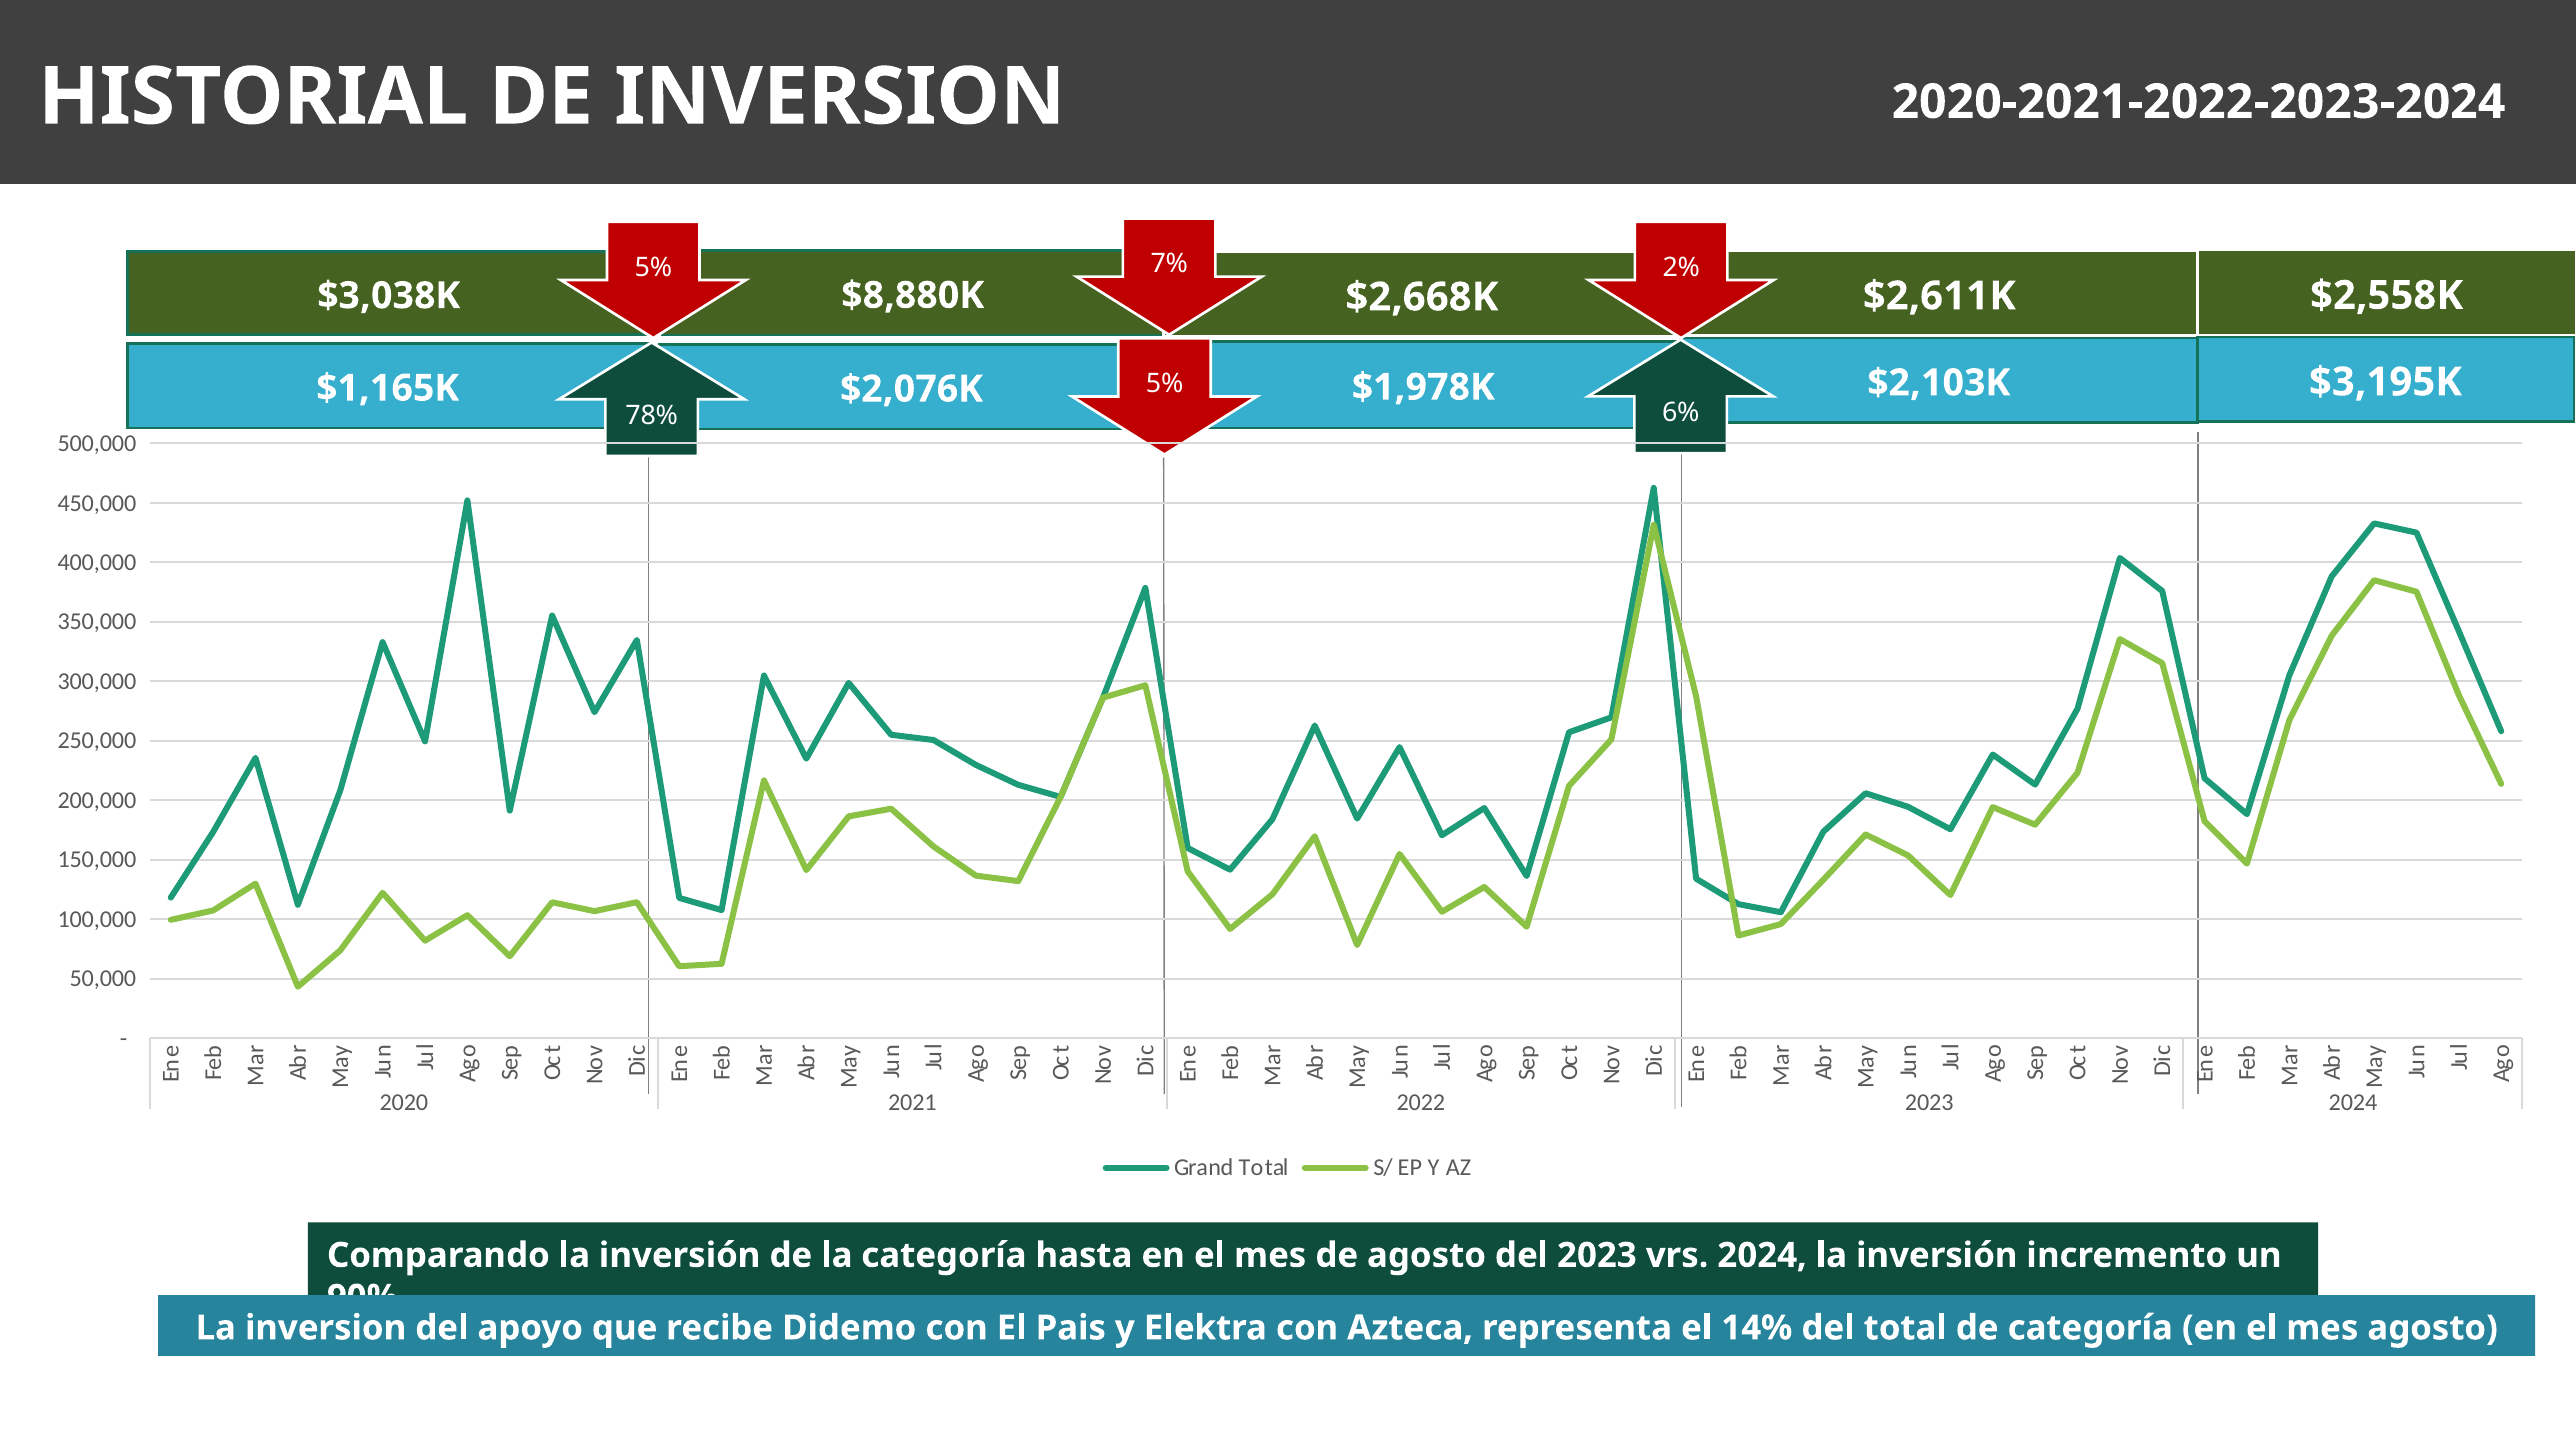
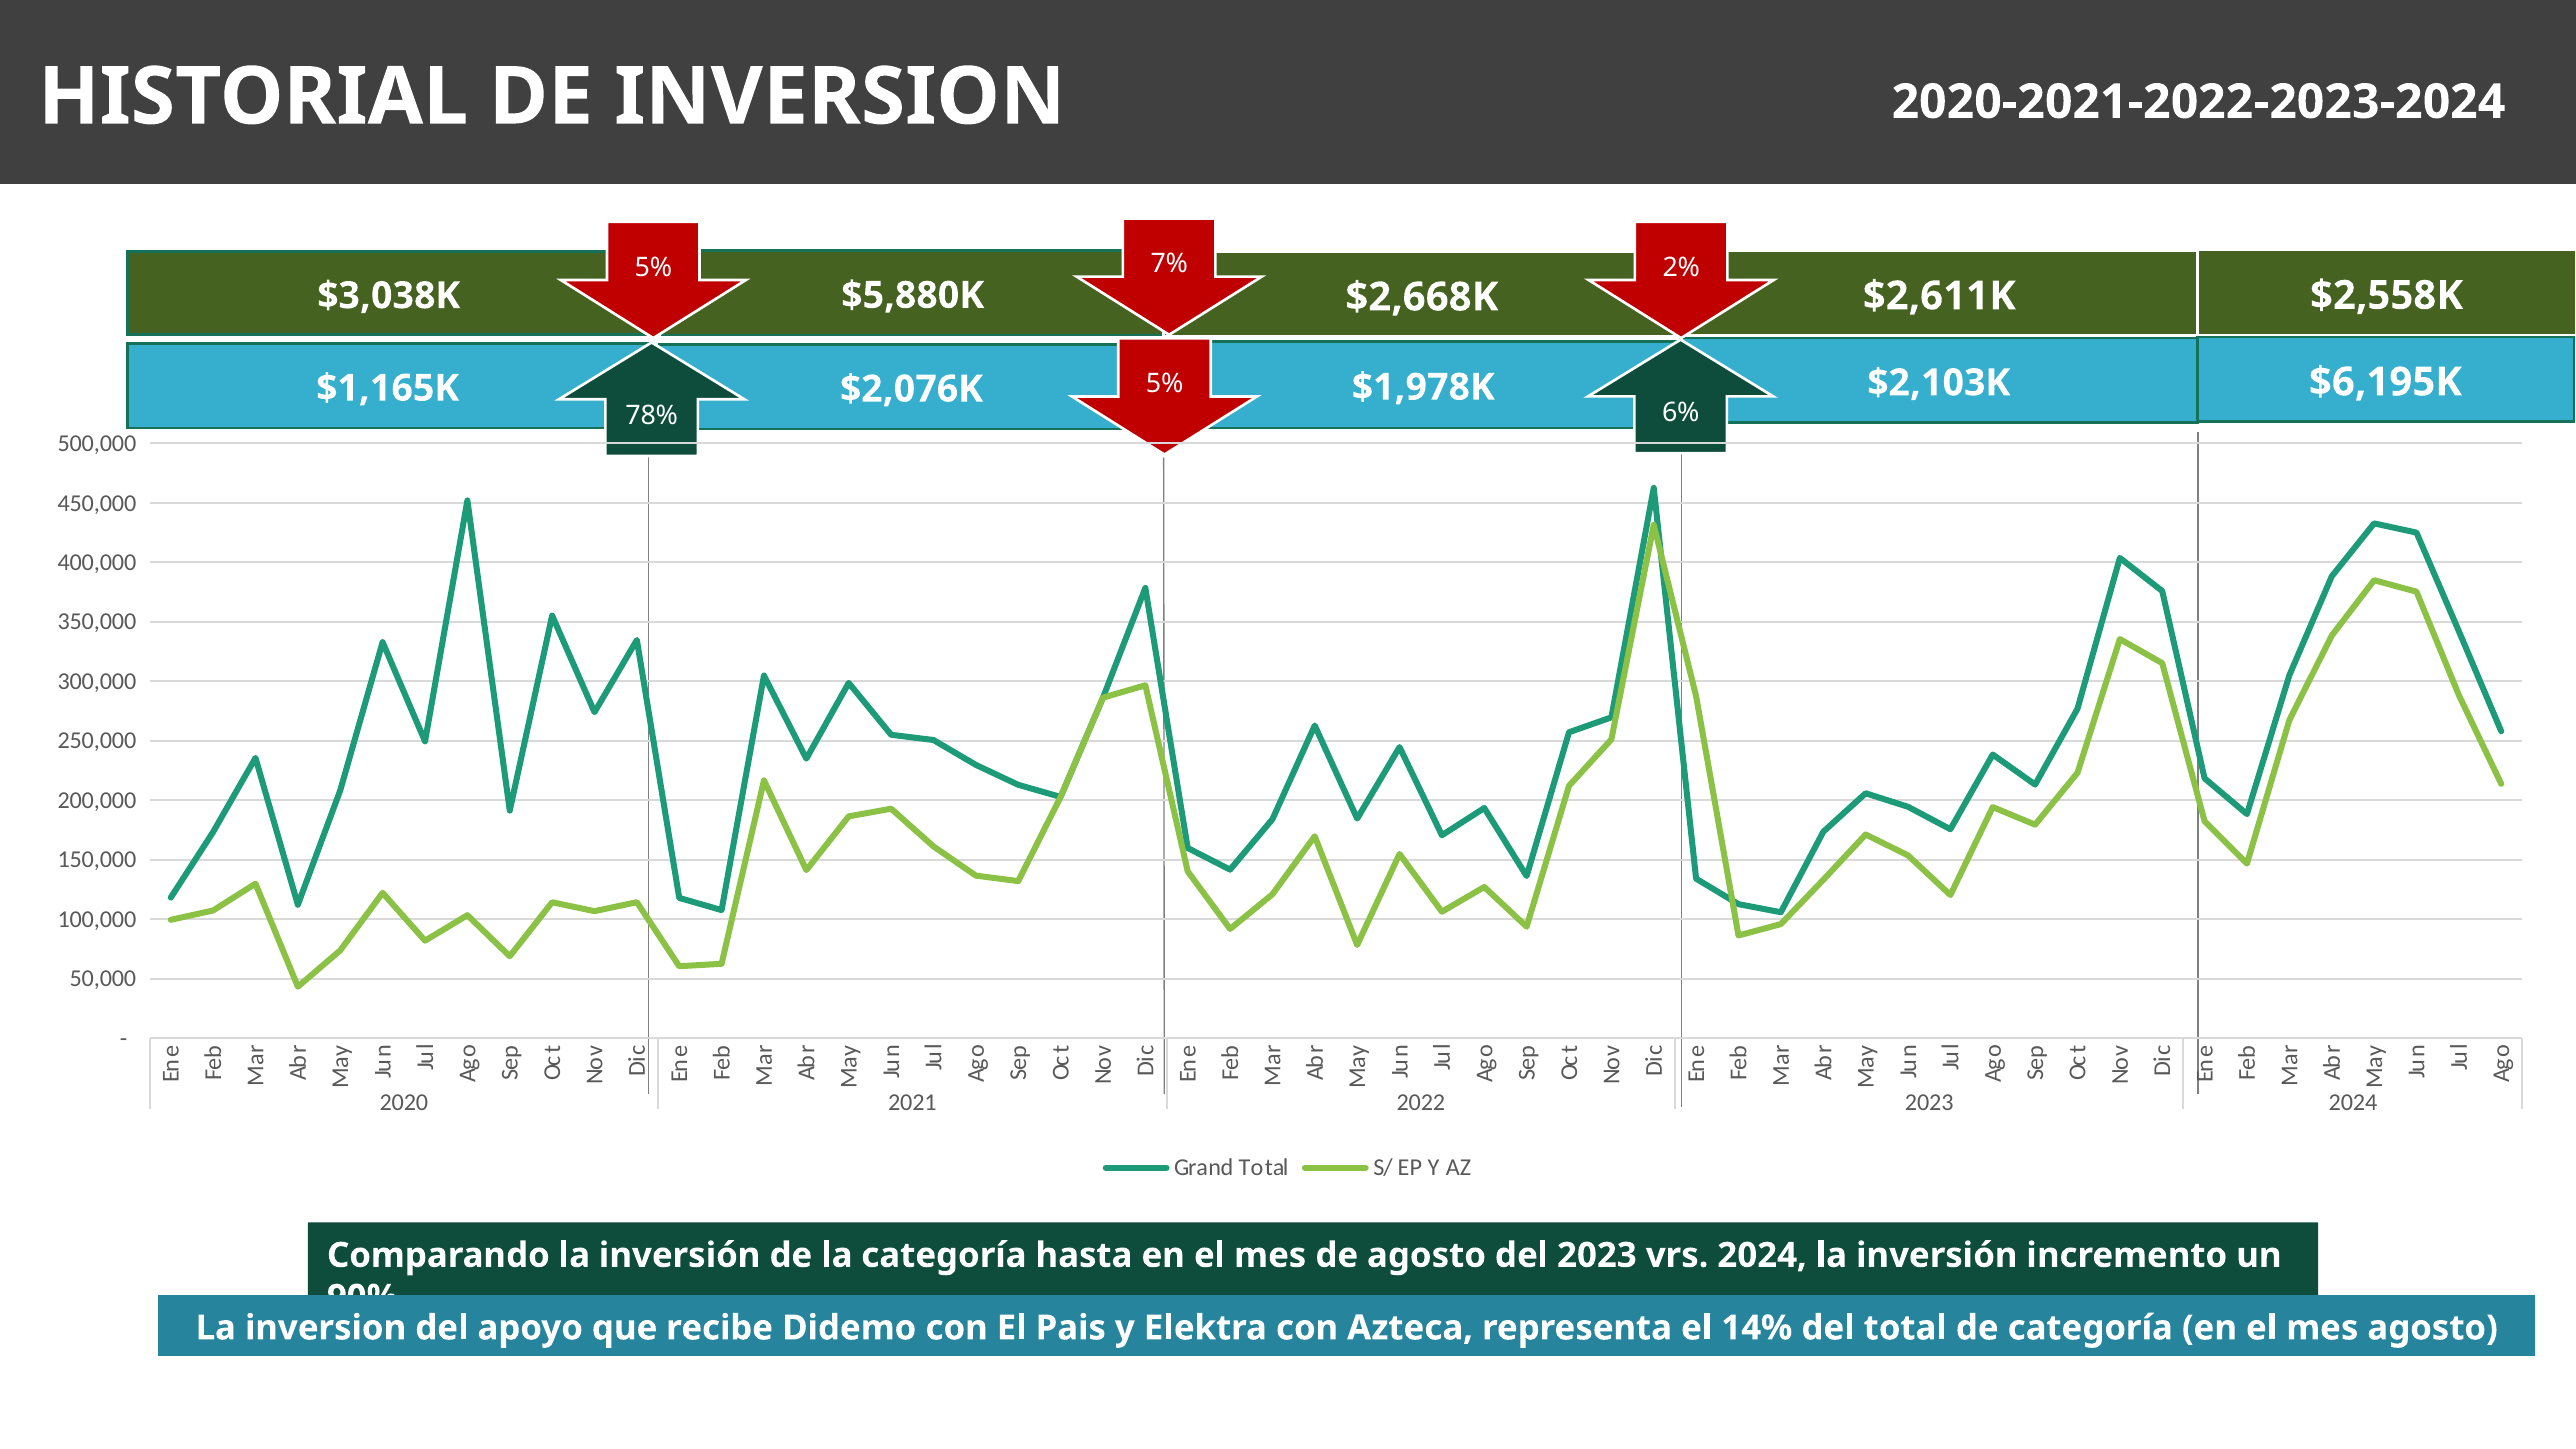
$8,880K: $8,880K -> $5,880K
$3,195K: $3,195K -> $6,195K
